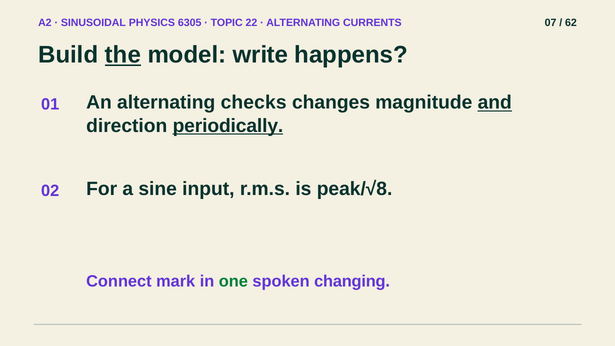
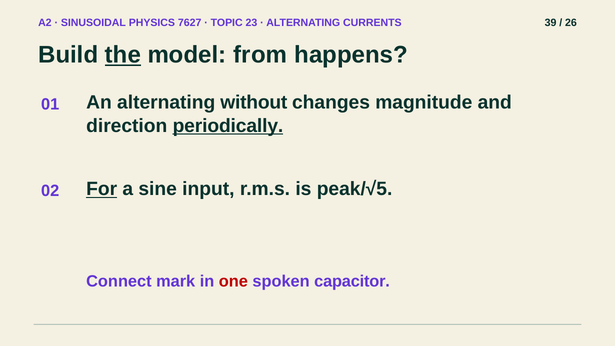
6305: 6305 -> 7627
22: 22 -> 23
07: 07 -> 39
62: 62 -> 26
write: write -> from
checks: checks -> without
and underline: present -> none
For underline: none -> present
peak/√8: peak/√8 -> peak/√5
one colour: green -> red
changing: changing -> capacitor
